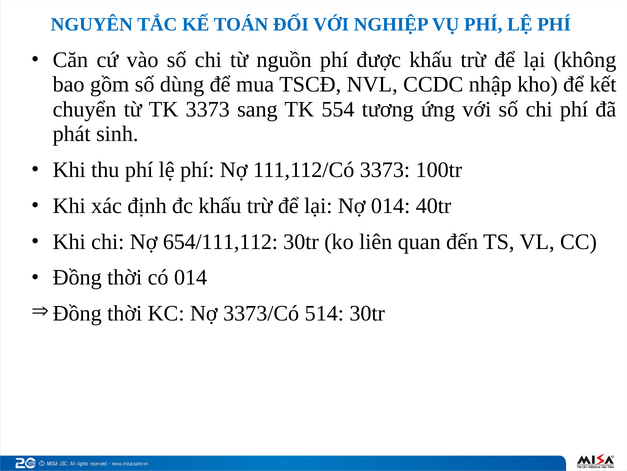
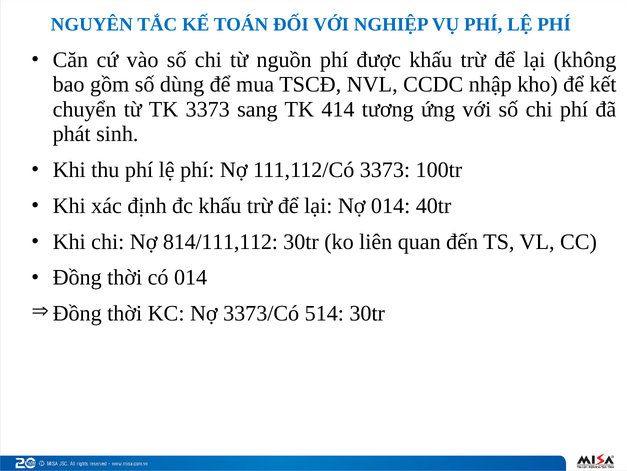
554: 554 -> 414
654/111,112: 654/111,112 -> 814/111,112
